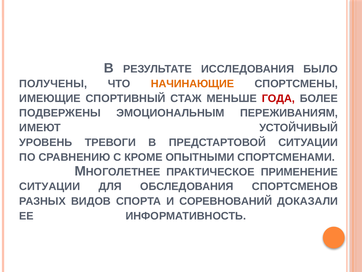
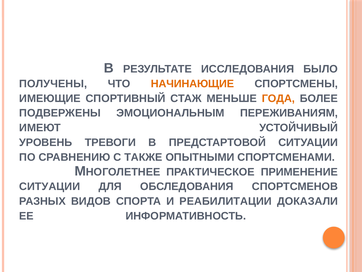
ГОДА colour: red -> orange
КРОМЕ: КРОМЕ -> ТАКЖЕ
СОРЕВНОВАНИЙ: СОРЕВНОВАНИЙ -> РЕАБИЛИТАЦИИ
